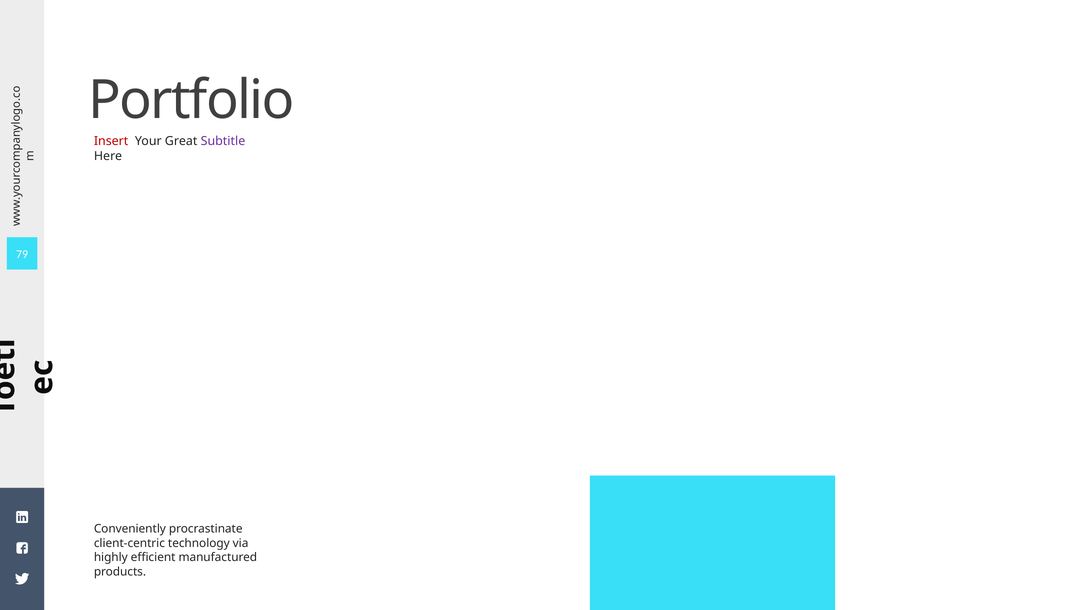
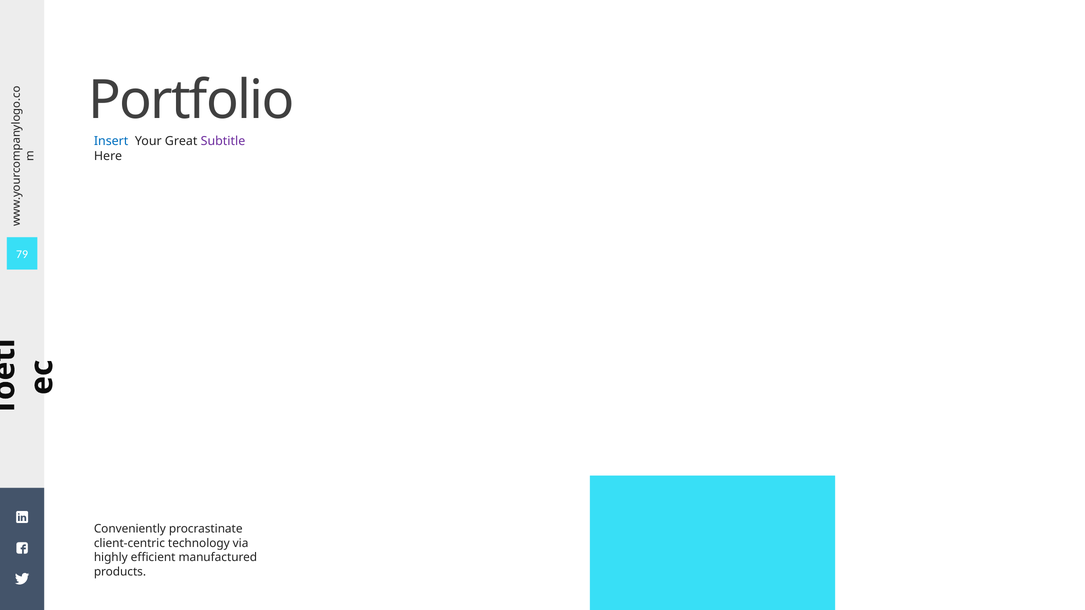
Insert colour: red -> blue
